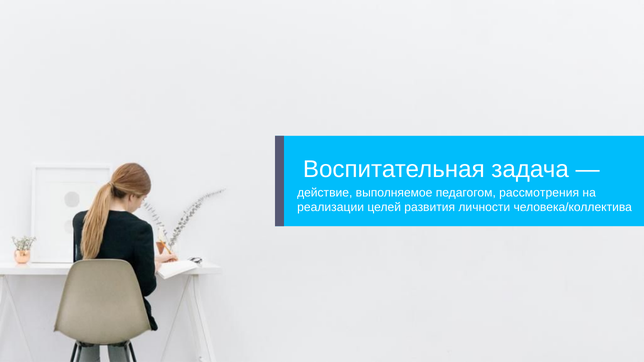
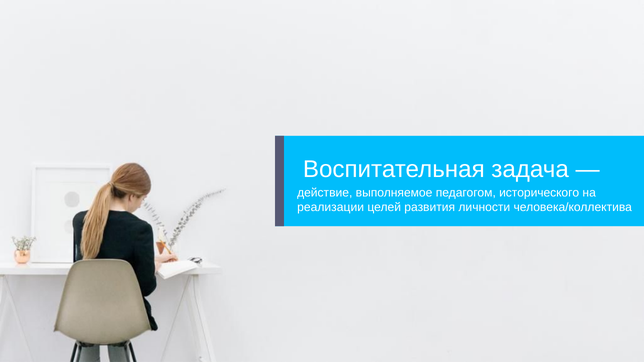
рассмотрения: рассмотрения -> исторического
